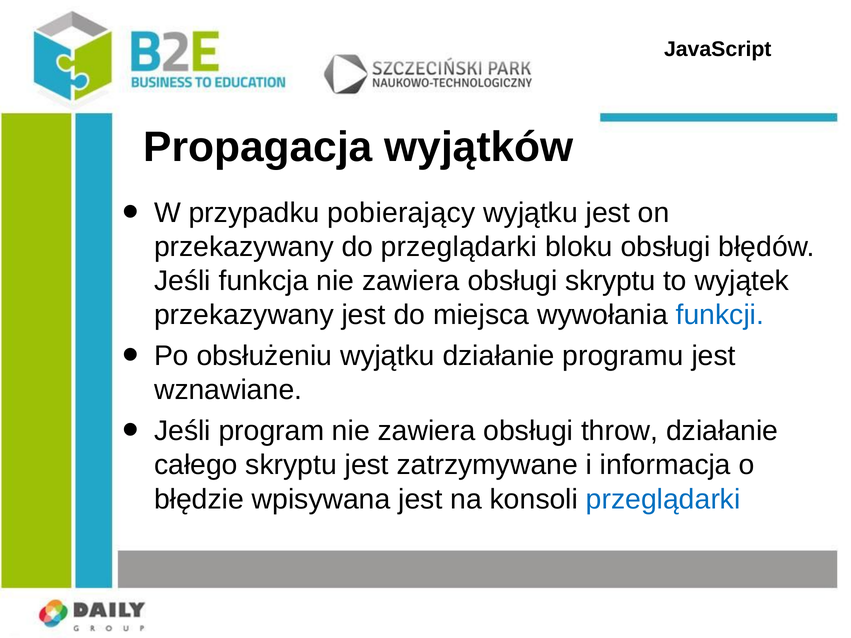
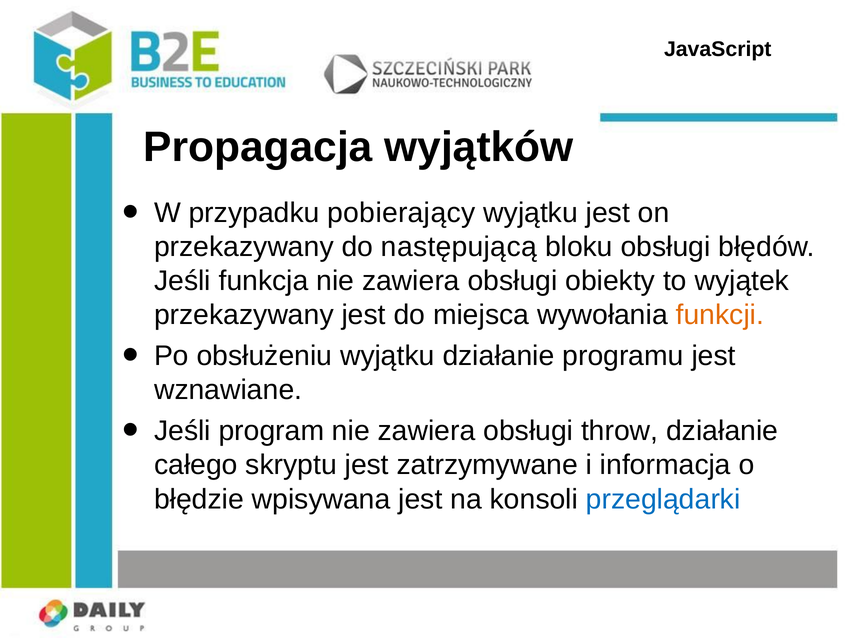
do przeglądarki: przeglądarki -> następującą
obsługi skryptu: skryptu -> obiekty
funkcji colour: blue -> orange
